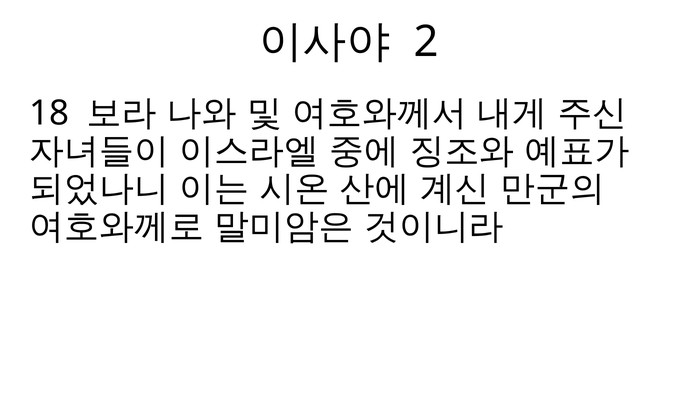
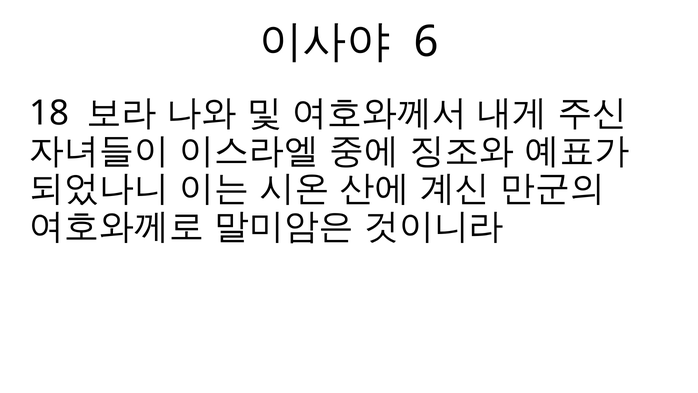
2: 2 -> 6
